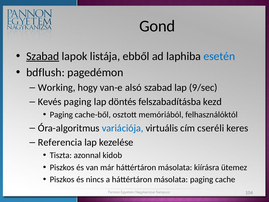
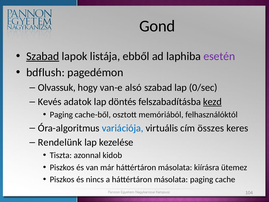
esetén colour: blue -> purple
Working: Working -> Olvassuk
9/sec: 9/sec -> 0/sec
Kevés paging: paging -> adatok
kezd underline: none -> present
cseréli: cseréli -> összes
Referencia: Referencia -> Rendelünk
